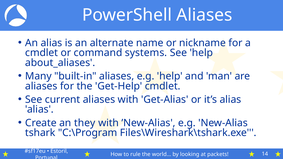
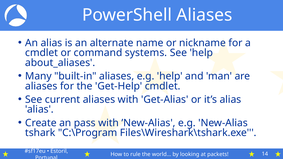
they: they -> pass
